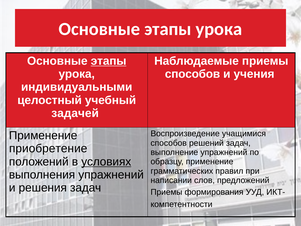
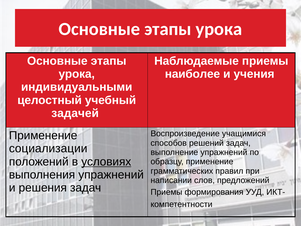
этапы at (109, 61) underline: present -> none
способов at (192, 74): способов -> наиболее
приобретение: приобретение -> социализации
